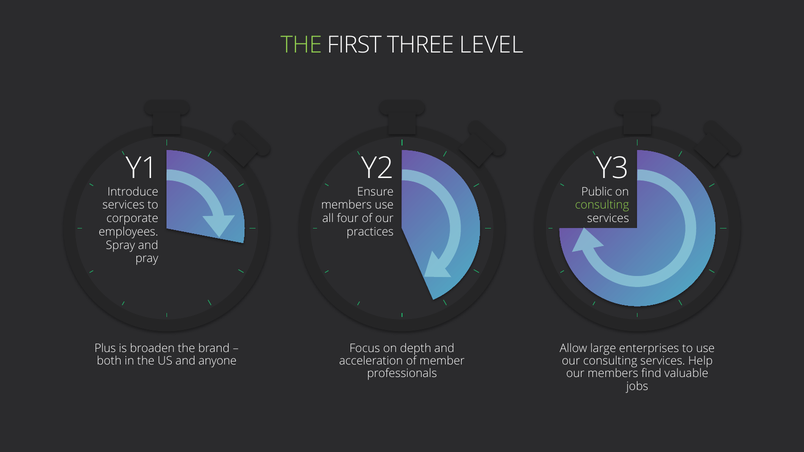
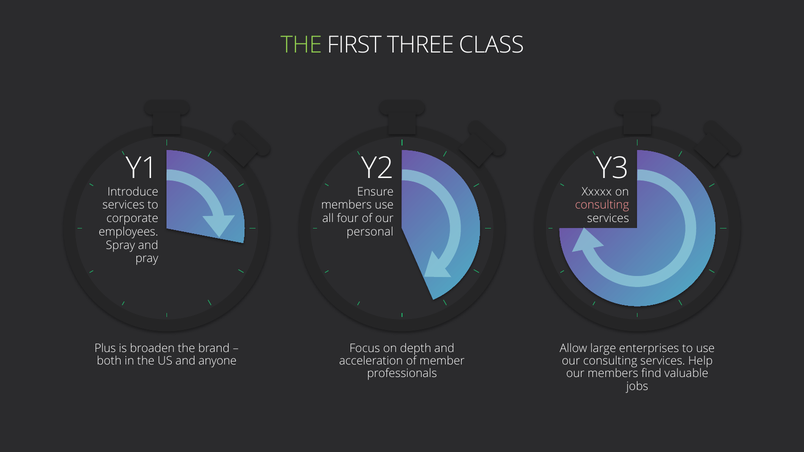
LEVEL: LEVEL -> CLASS
Public: Public -> Xxxxx
consulting at (602, 205) colour: light green -> pink
practices: practices -> personal
